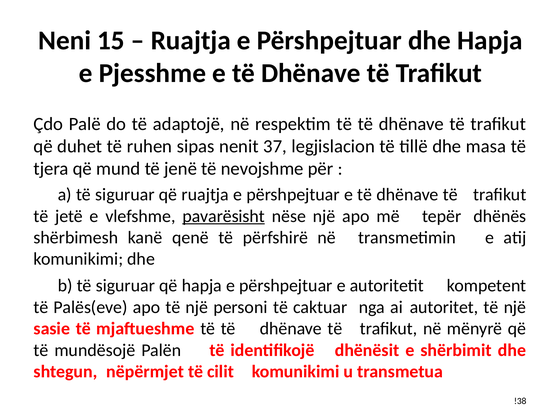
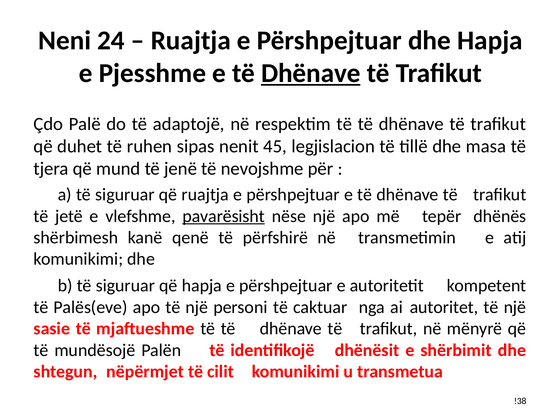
15: 15 -> 24
Dhënave at (311, 73) underline: none -> present
37: 37 -> 45
